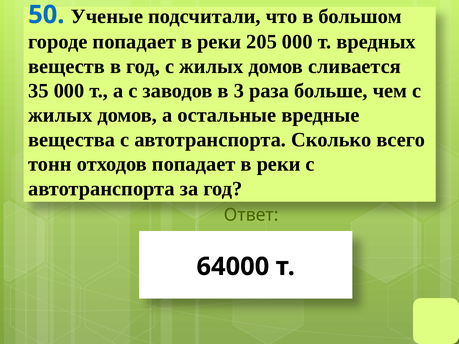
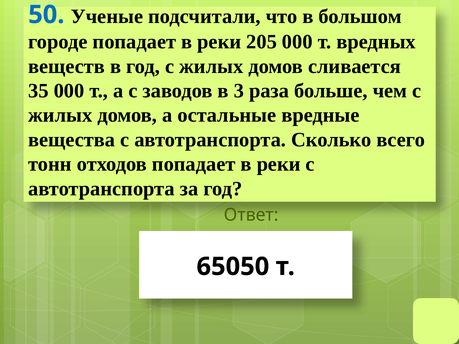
64000: 64000 -> 65050
